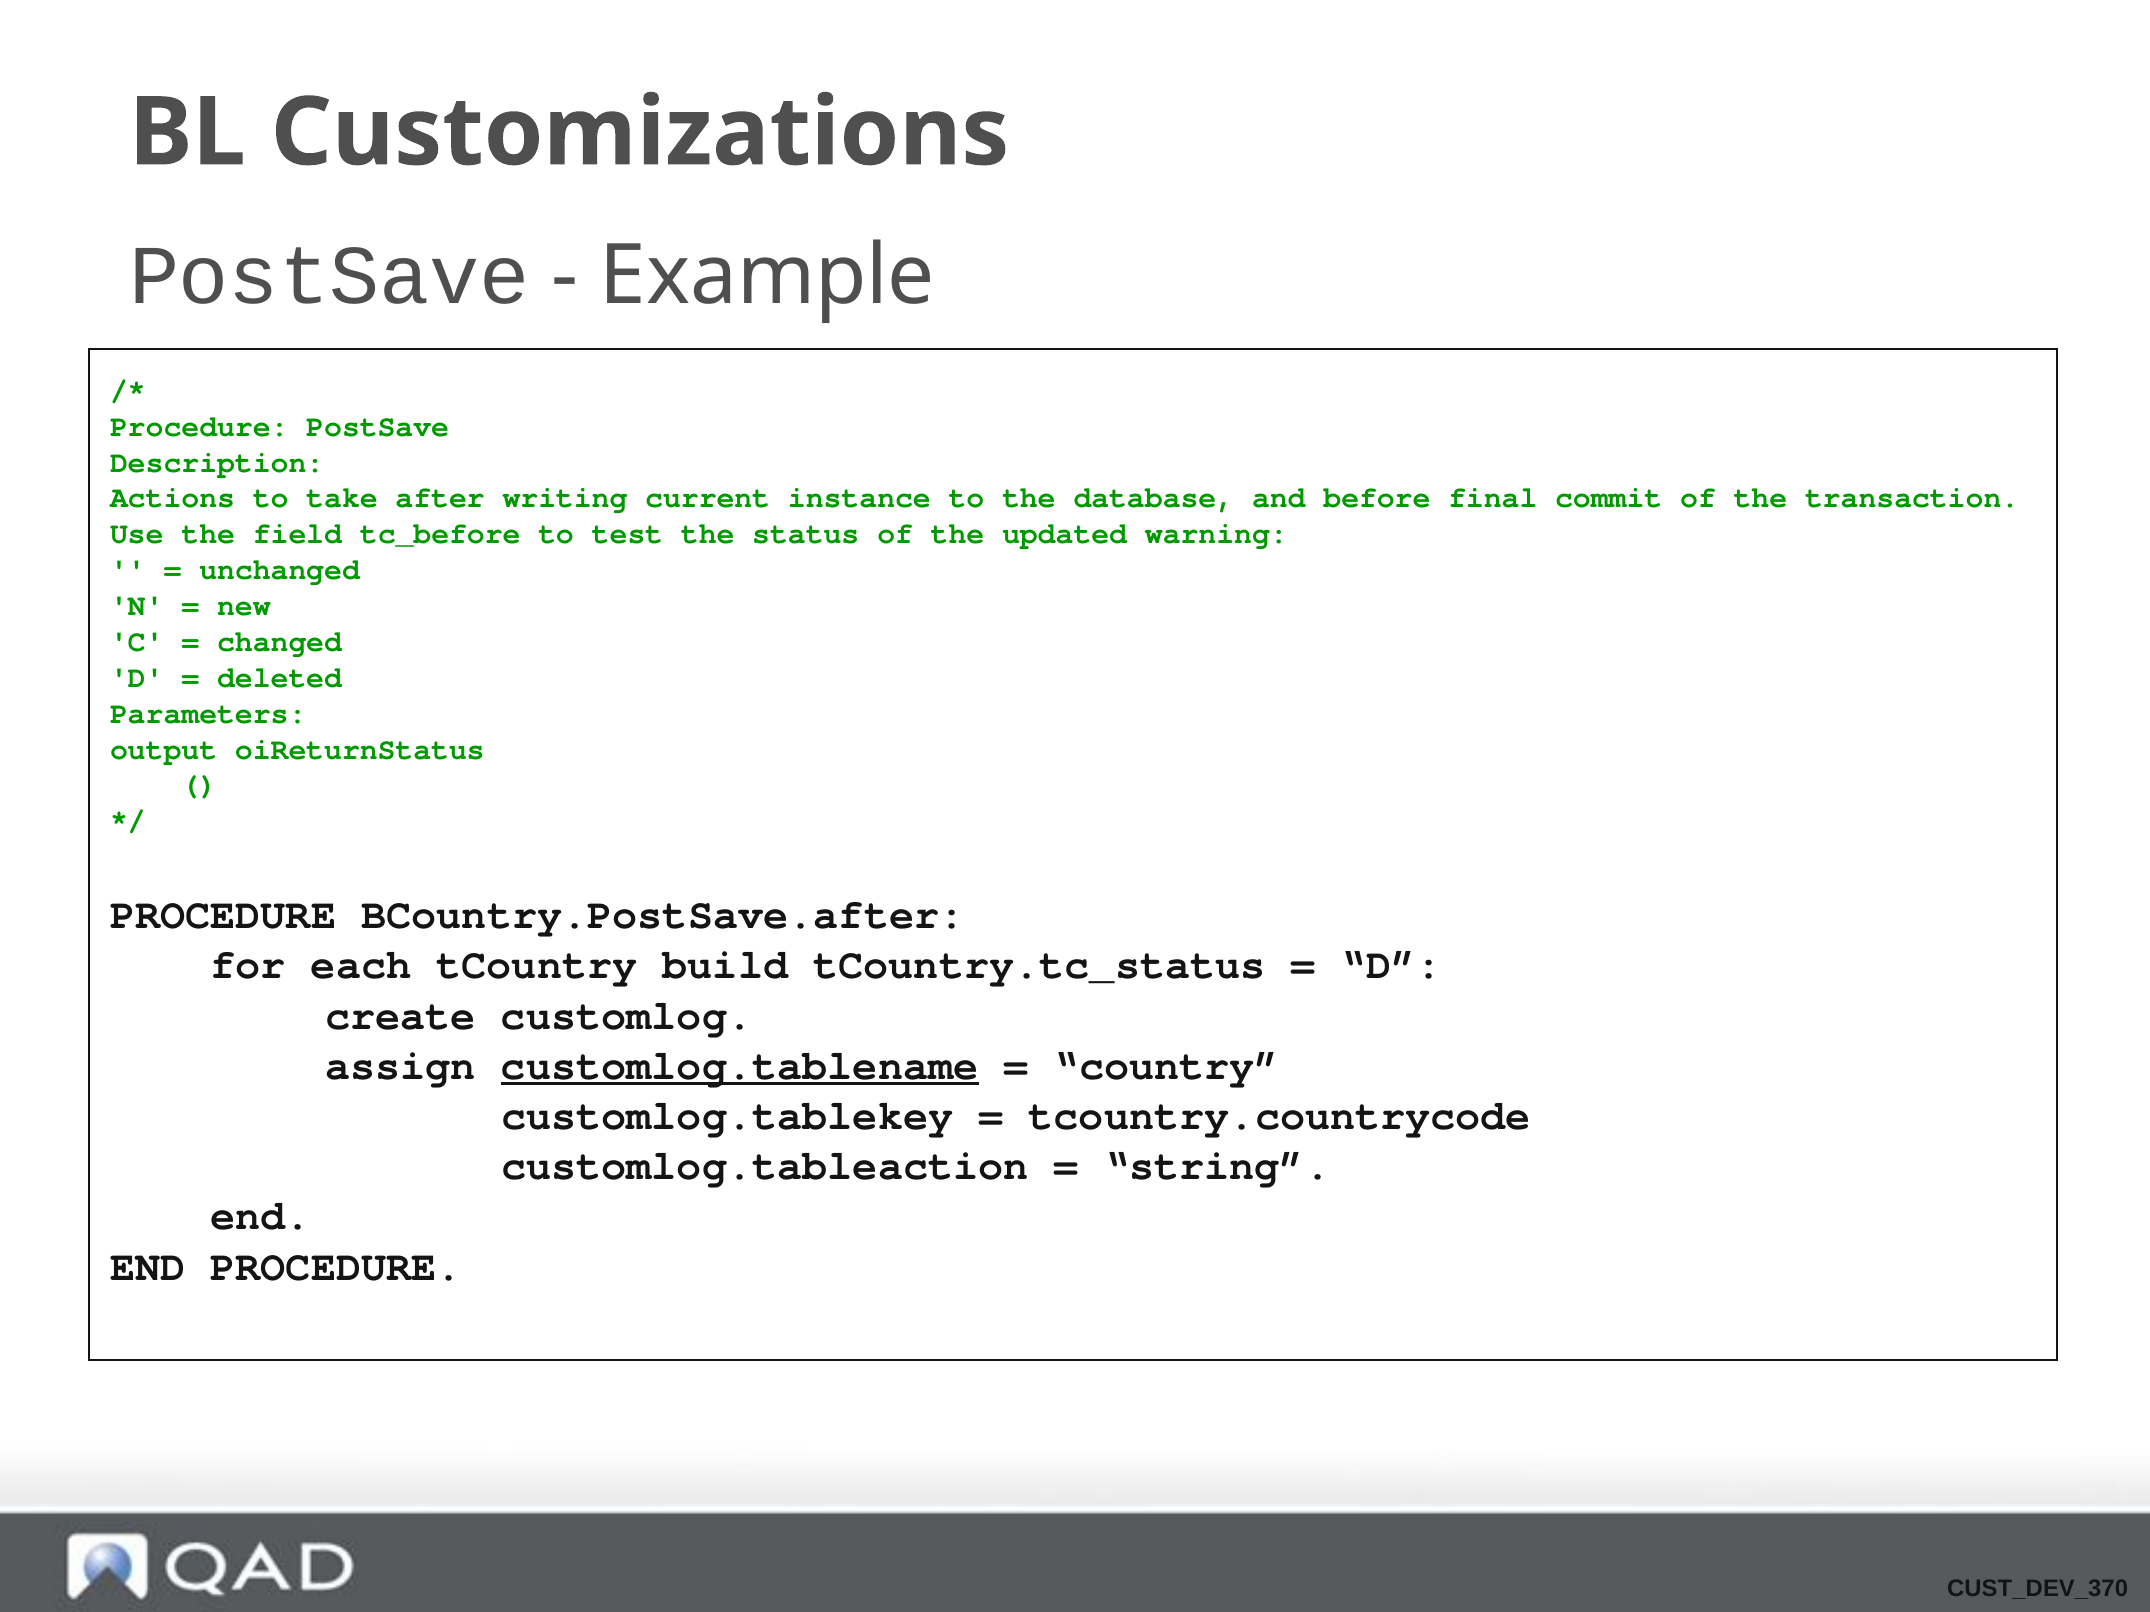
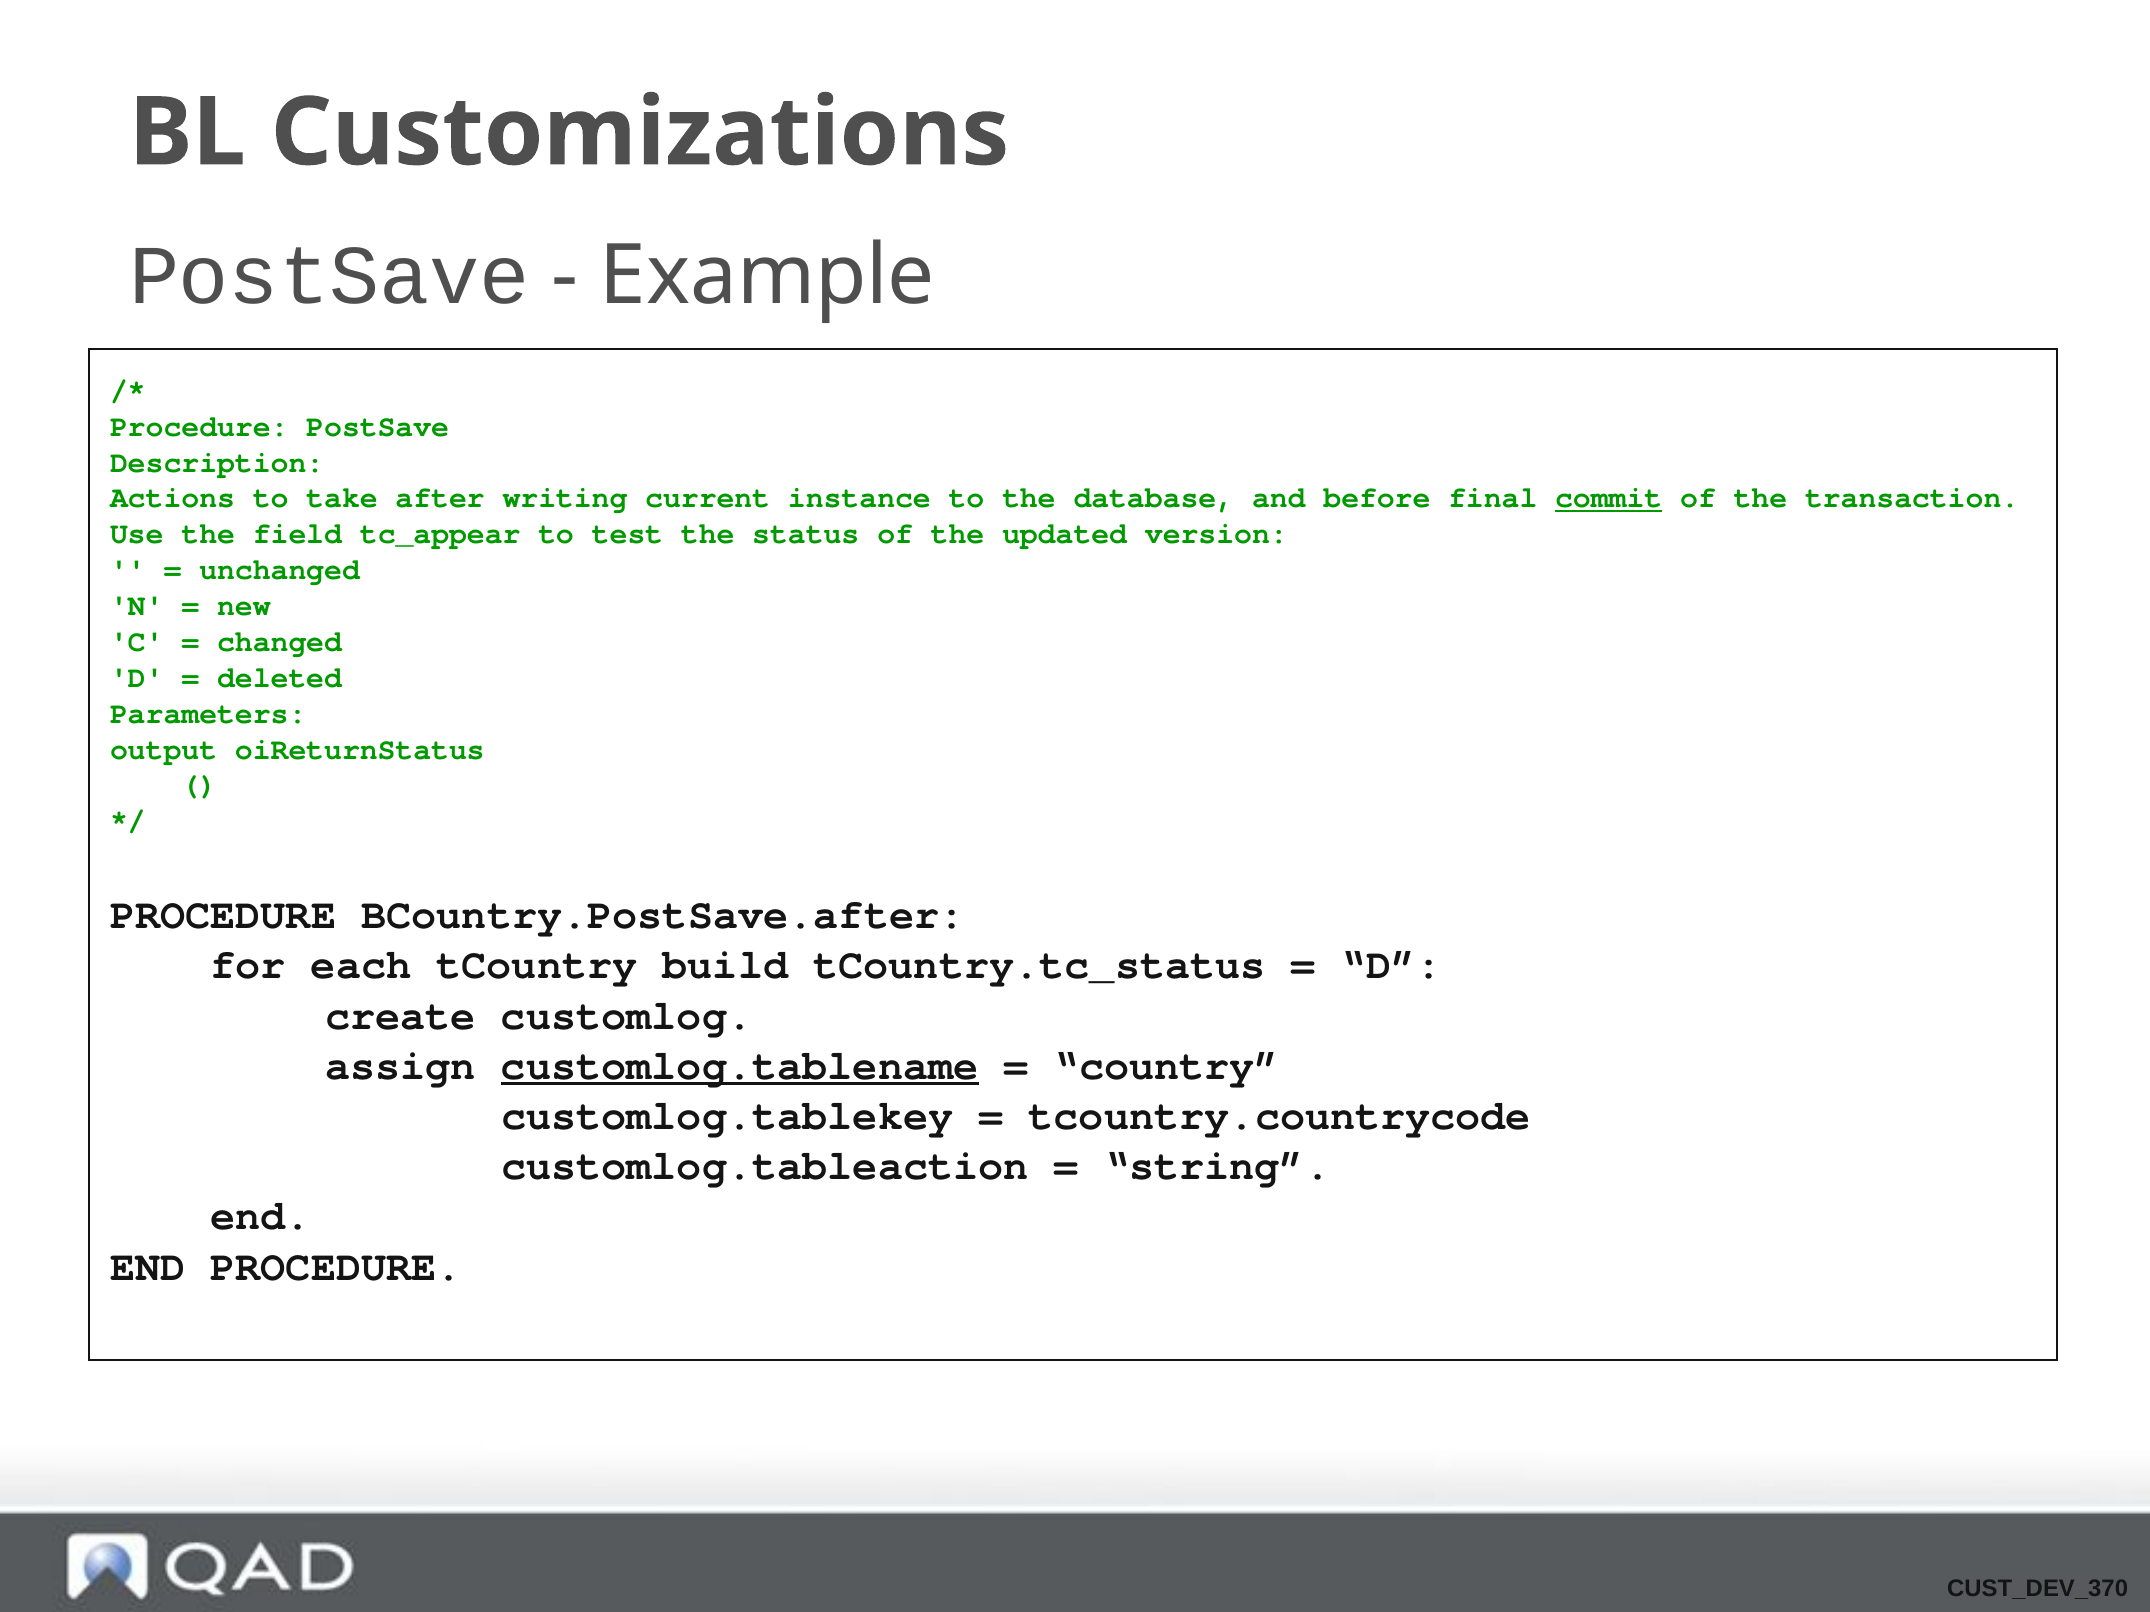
commit at (1609, 498) underline: none -> present
tc_before: tc_before -> tc_appear
warning: warning -> version
